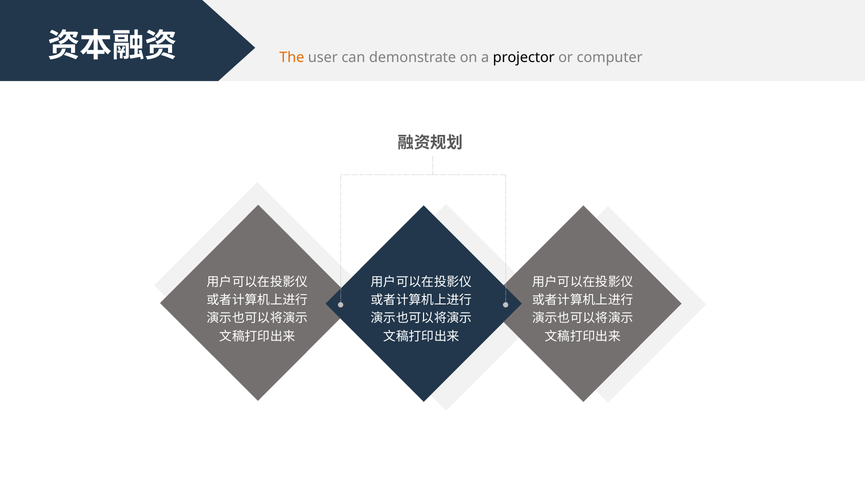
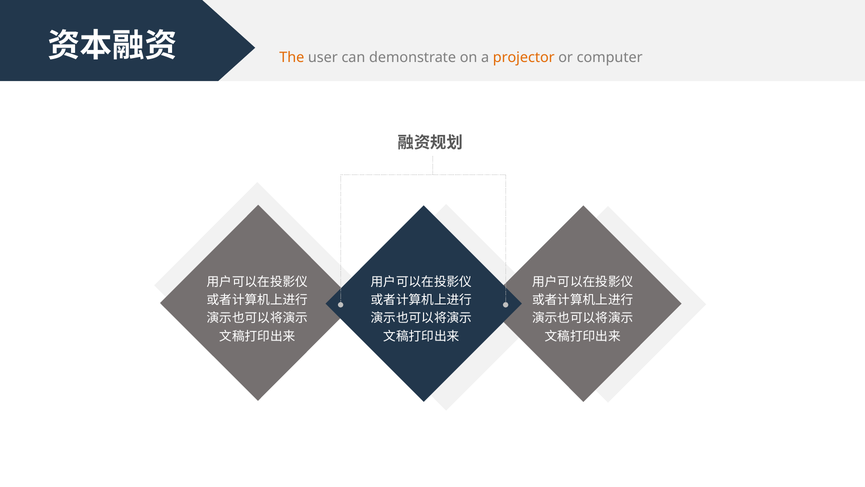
projector colour: black -> orange
